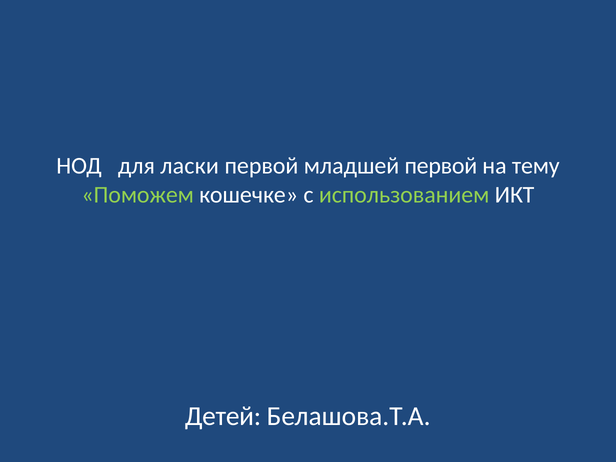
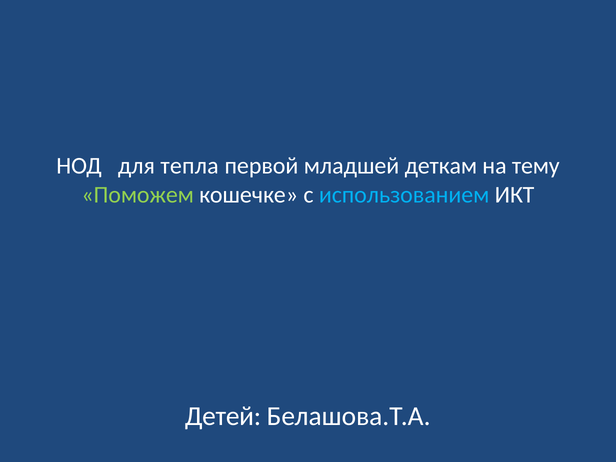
ласки: ласки -> тепла
младшей первой: первой -> деткам
использованием colour: light green -> light blue
